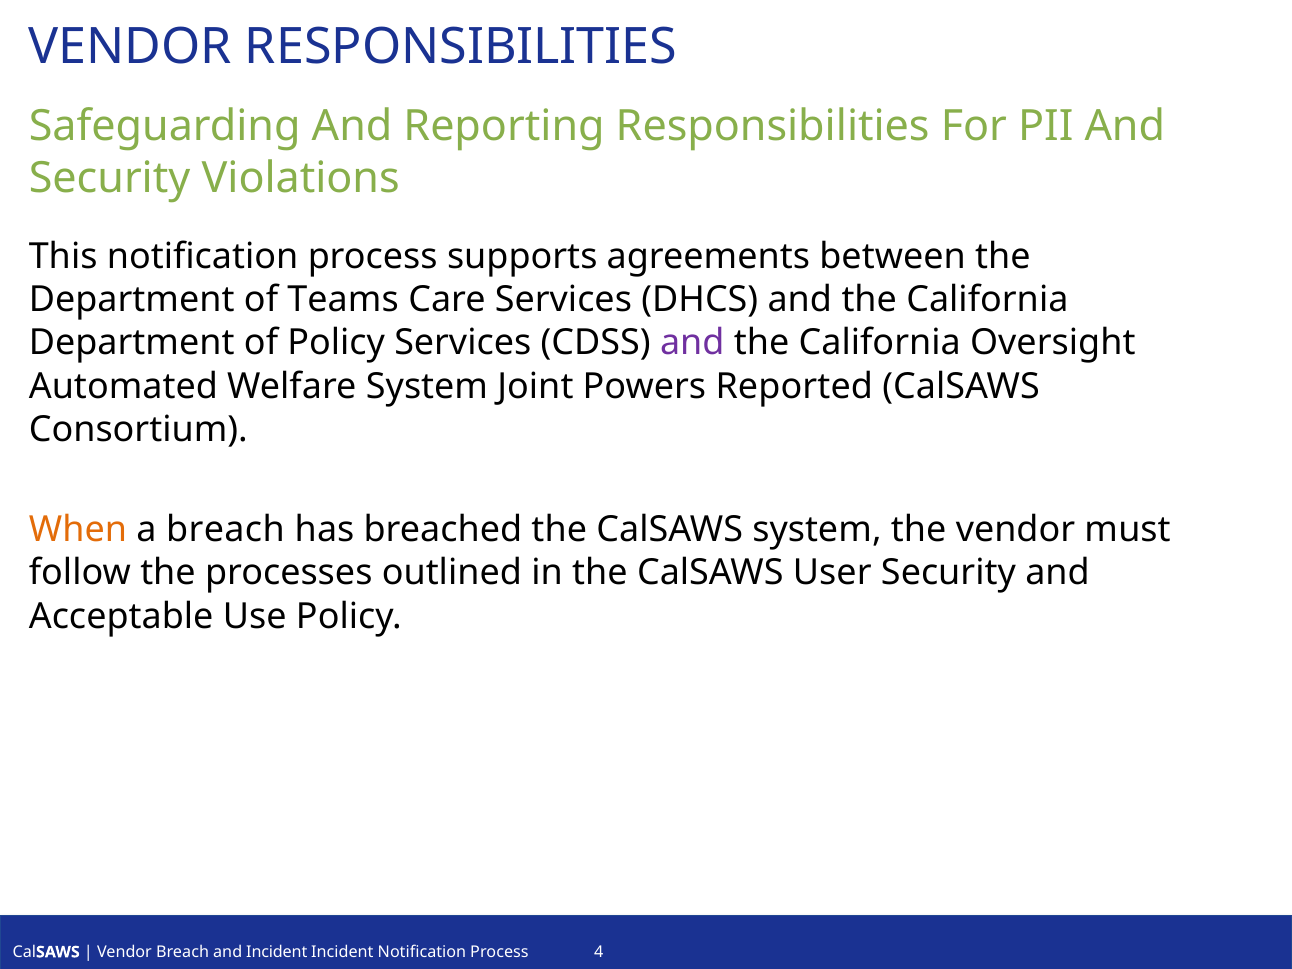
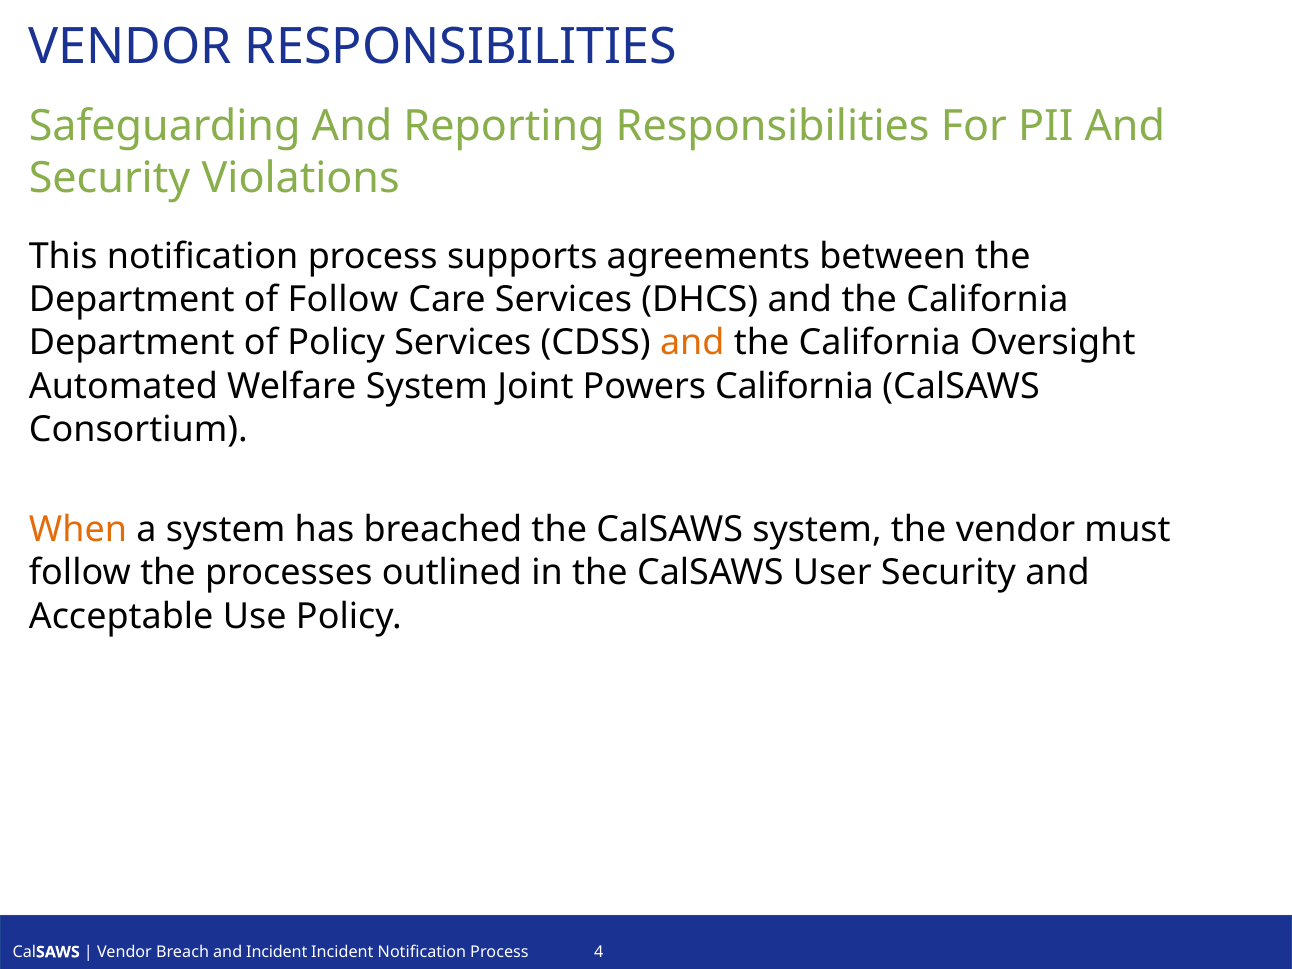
of Teams: Teams -> Follow
and at (692, 343) colour: purple -> orange
Powers Reported: Reported -> California
a breach: breach -> system
